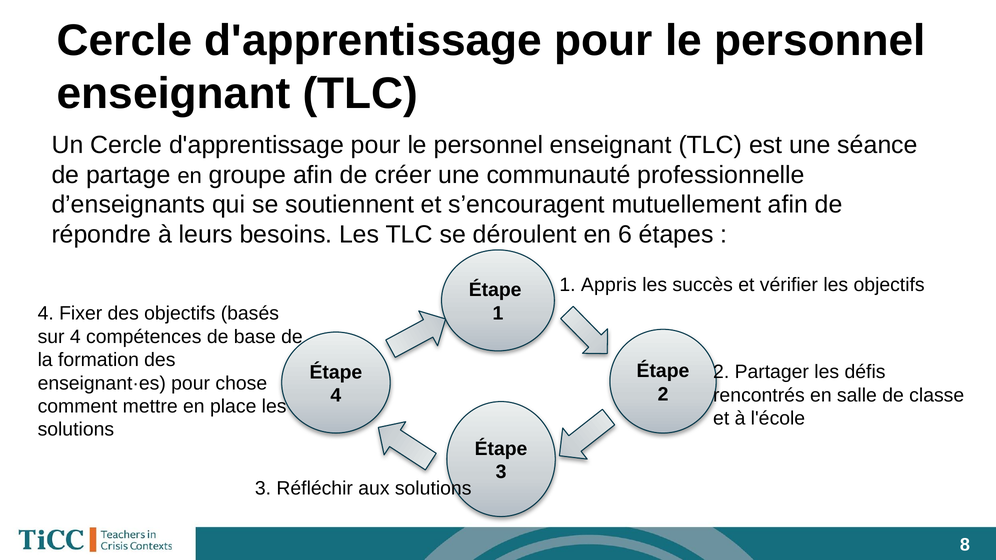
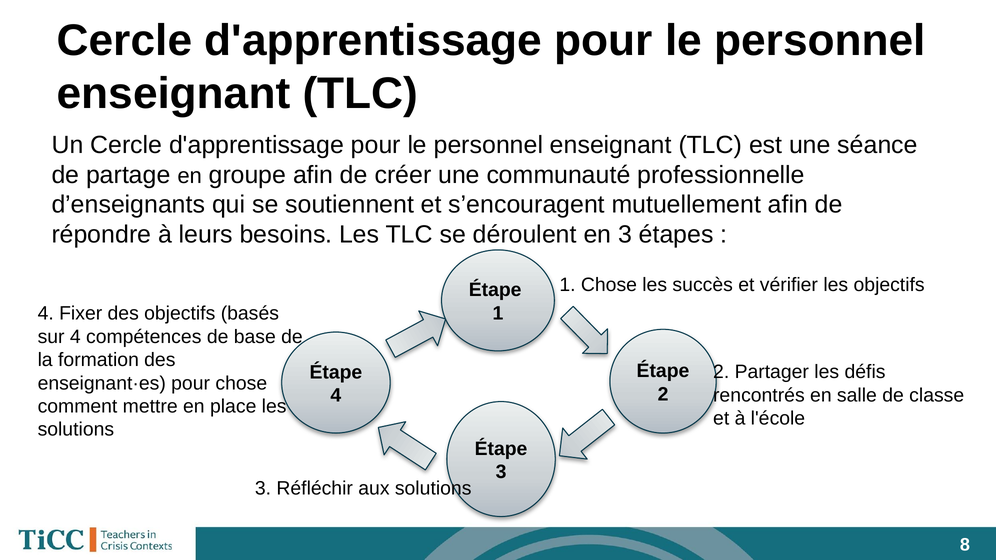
en 6: 6 -> 3
1 Appris: Appris -> Chose
